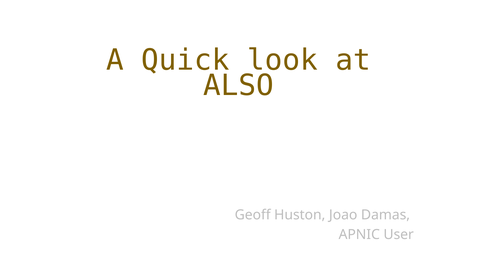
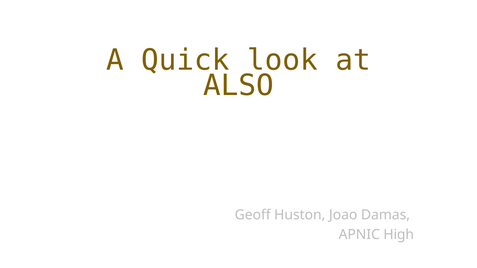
User: User -> High
